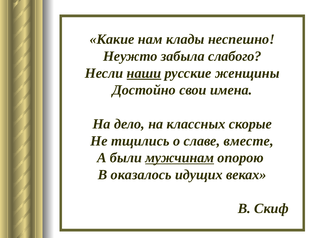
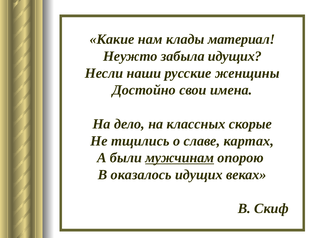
неспешно: неспешно -> материал
забыла слабого: слабого -> идущих
наши underline: present -> none
вместе: вместе -> картах
